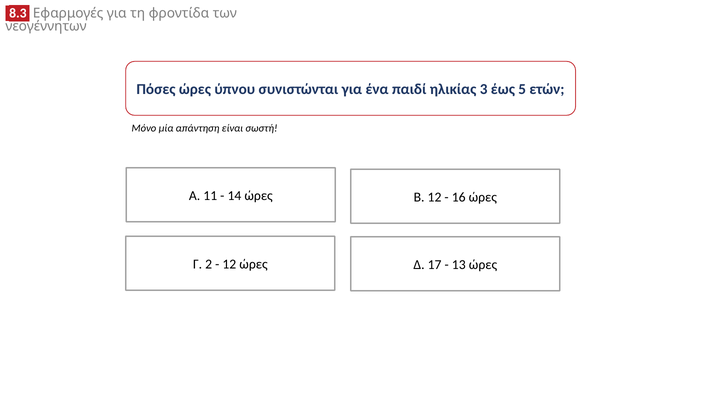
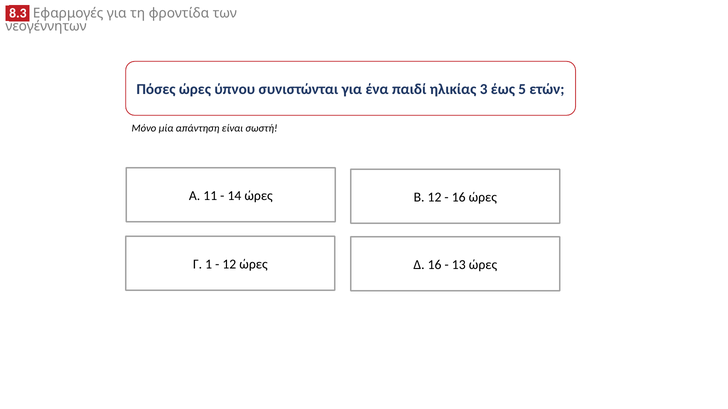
2: 2 -> 1
Δ 17: 17 -> 16
